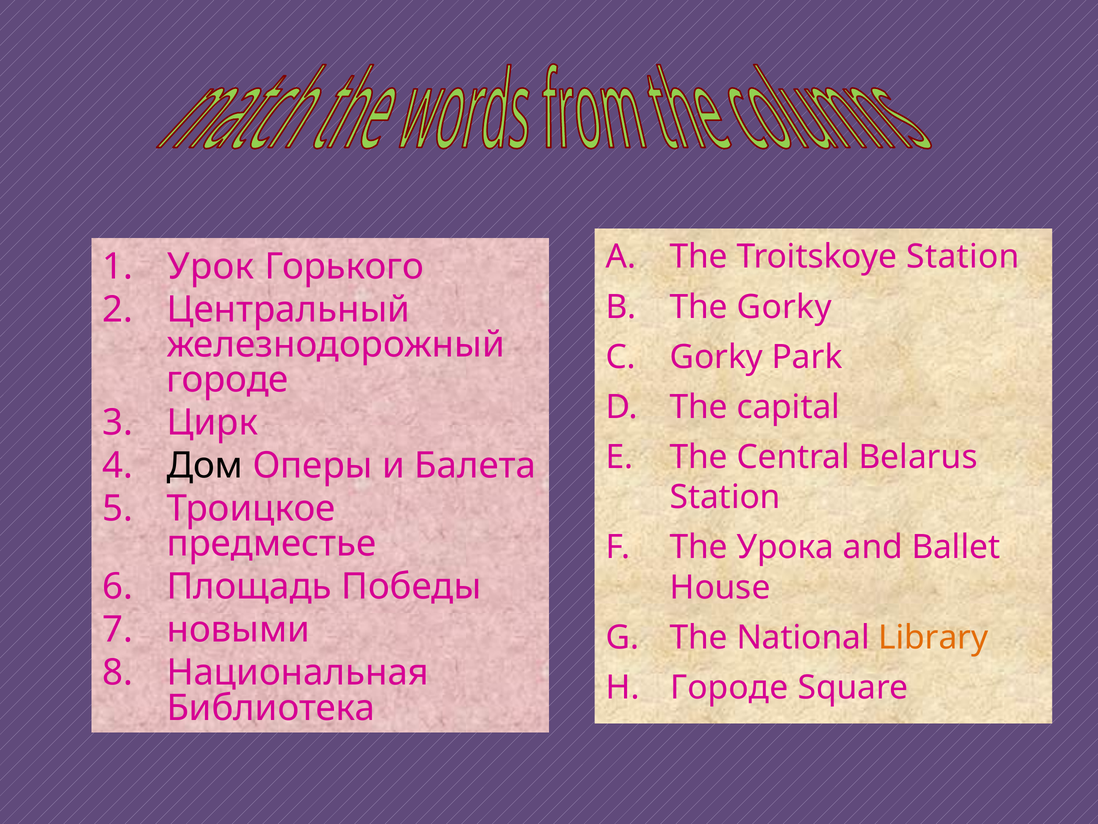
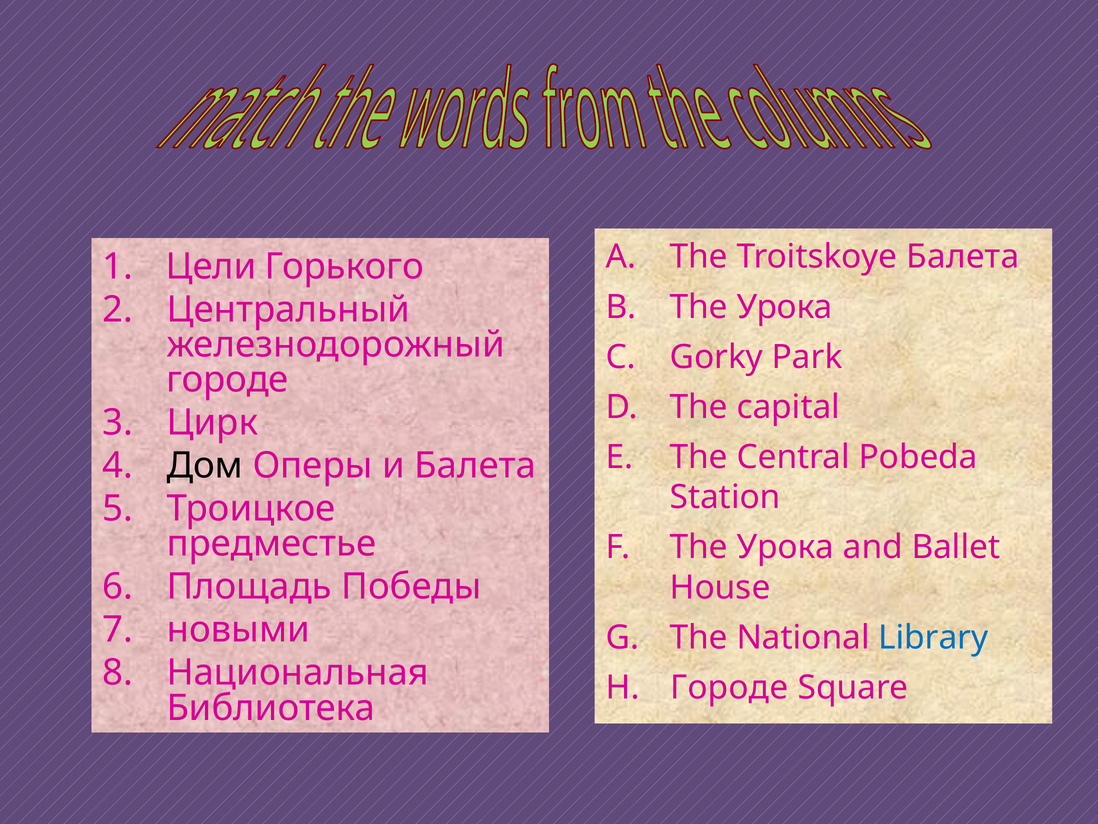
Troitskoye Station: Station -> Балета
Урок: Урок -> Цели
Gorky at (784, 307): Gorky -> Урока
Belarus: Belarus -> Pobeda
Library colour: orange -> blue
